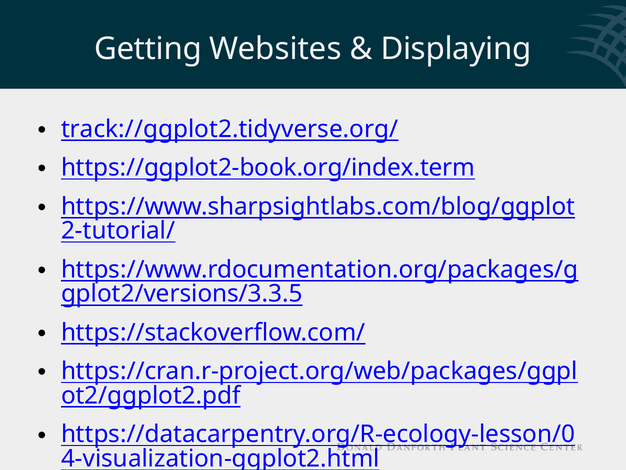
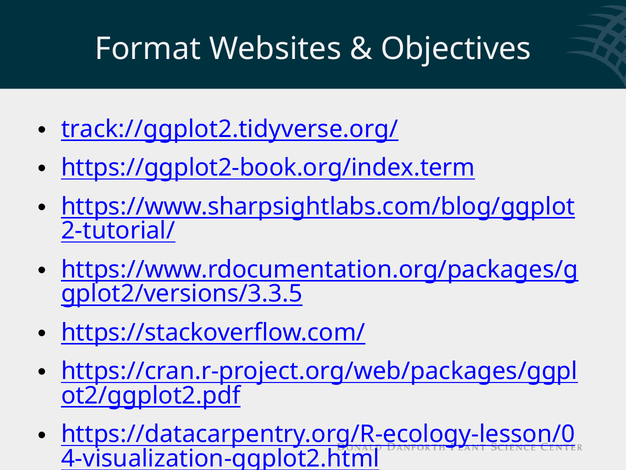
Getting: Getting -> Format
Displaying: Displaying -> Objectives
